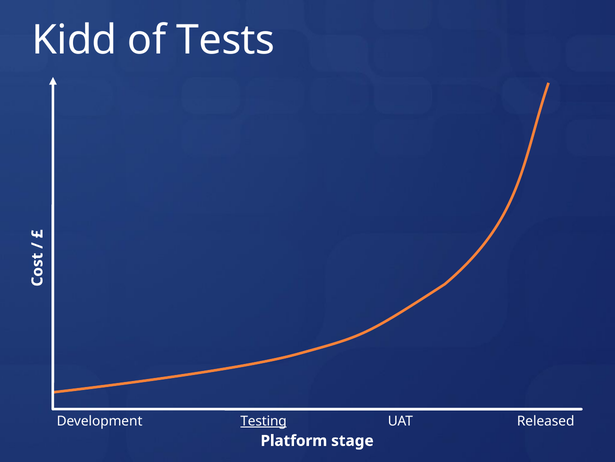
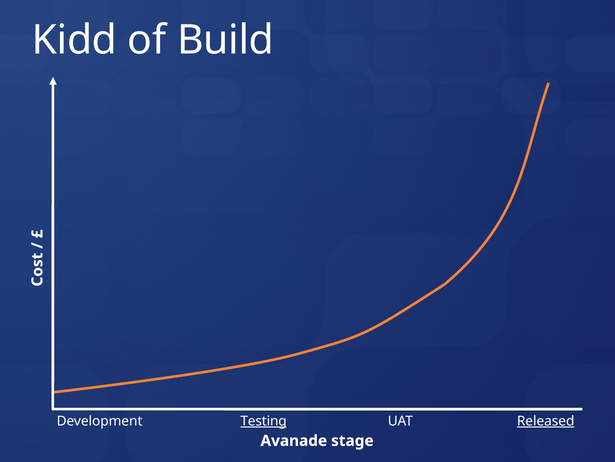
Tests: Tests -> Build
Released underline: none -> present
Platform: Platform -> Avanade
